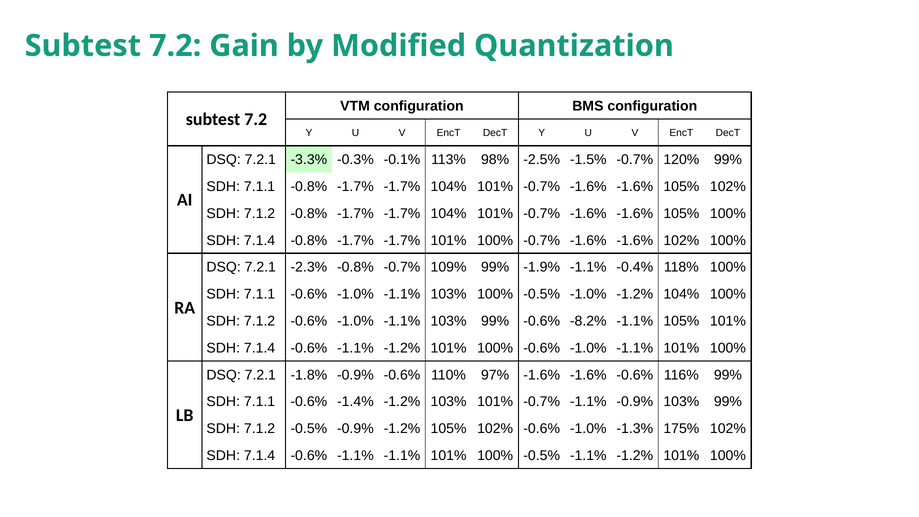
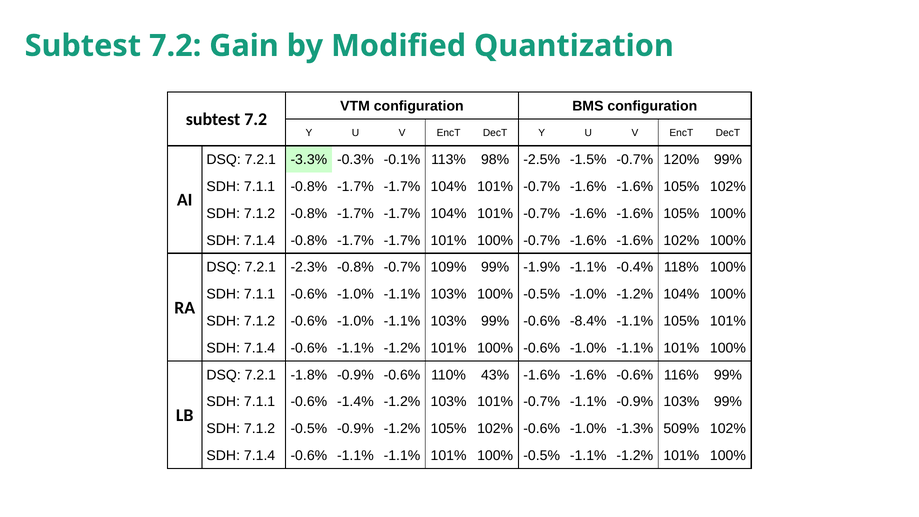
-8.2%: -8.2% -> -8.4%
97%: 97% -> 43%
175%: 175% -> 509%
